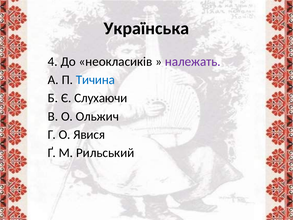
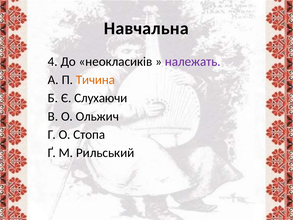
Українська: Українська -> Навчальна
Тичина colour: blue -> orange
Явися: Явися -> Стопа
